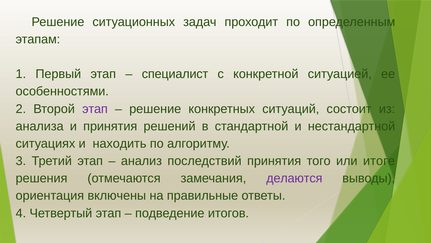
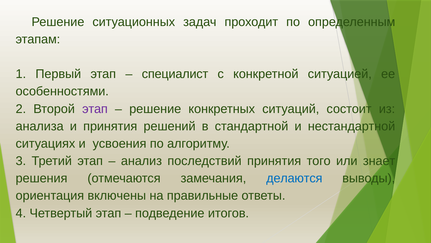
находить: находить -> усвоения
итоге: итоге -> знает
делаются colour: purple -> blue
